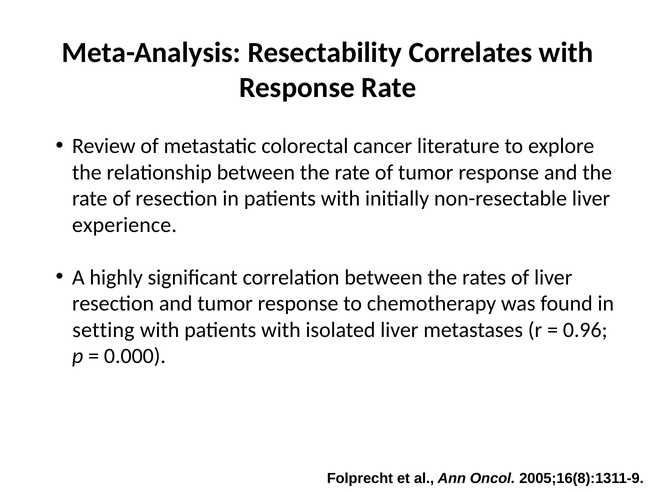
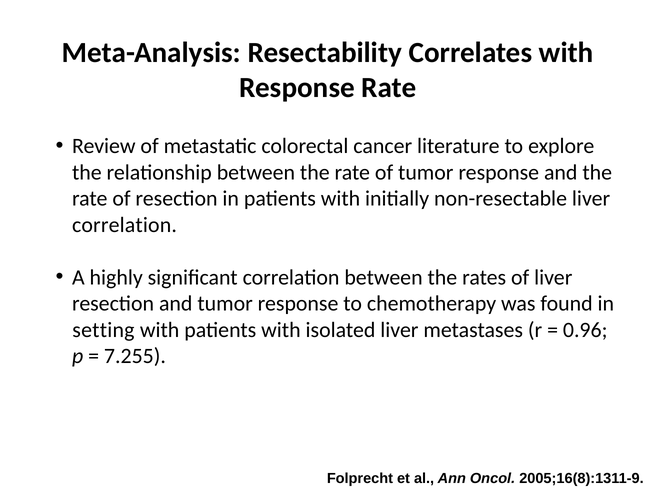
experience at (124, 225): experience -> correlation
0.000: 0.000 -> 7.255
